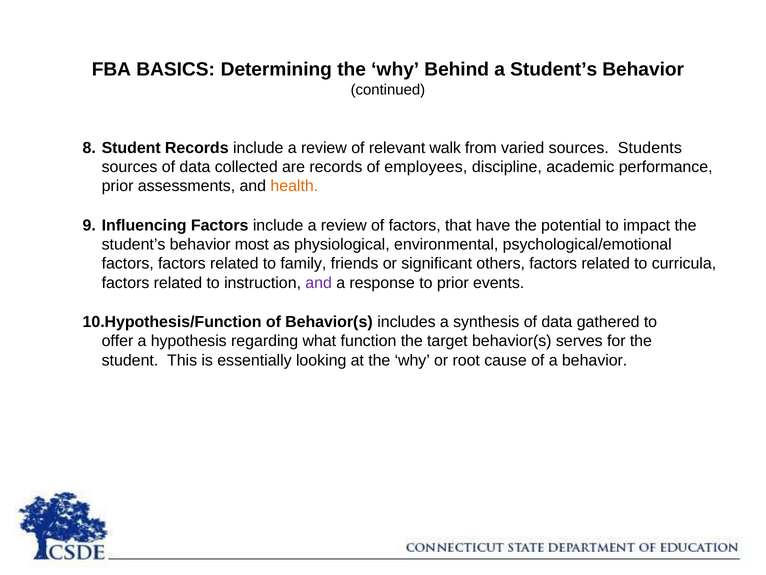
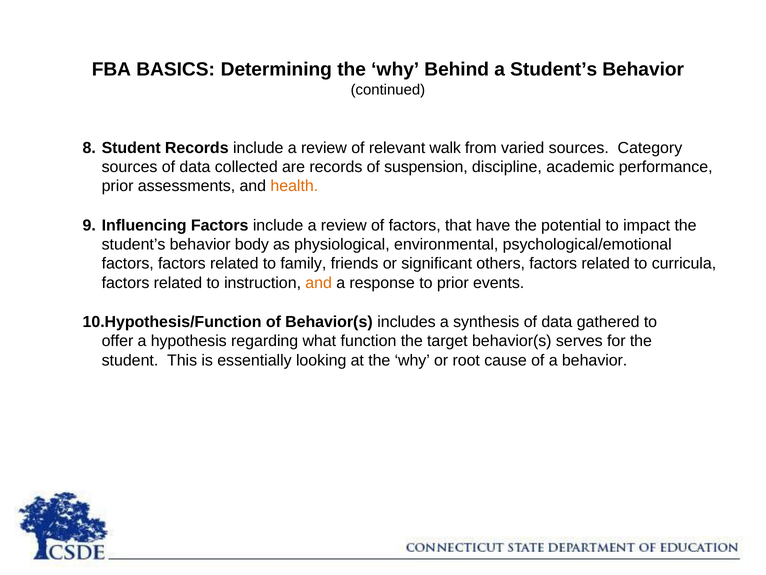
Students: Students -> Category
employees: employees -> suspension
most: most -> body
and at (319, 283) colour: purple -> orange
